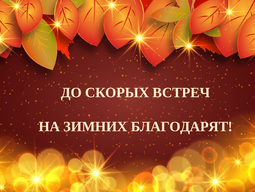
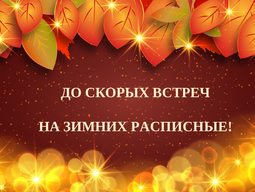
БЛАГОДАРЯТ: БЛАГОДАРЯТ -> РАСПИСНЫЕ
